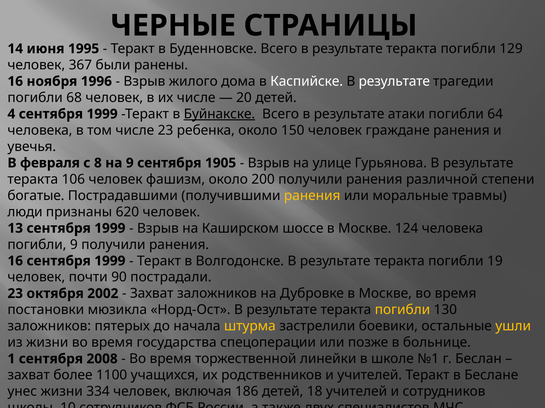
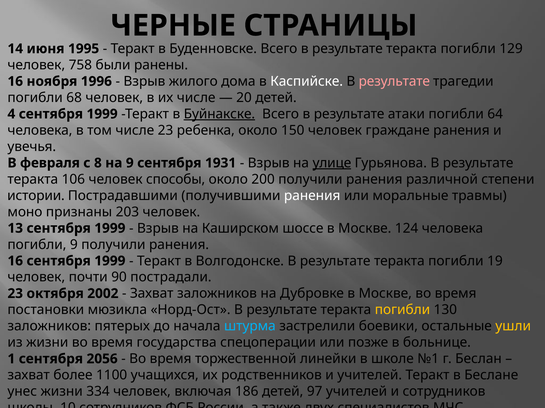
367: 367 -> 758
результате at (394, 81) colour: white -> pink
1905: 1905 -> 1931
улице underline: none -> present
фашизм: фашизм -> способы
богатые: богатые -> истории
ранения at (312, 196) colour: yellow -> white
люди: люди -> моно
620: 620 -> 203
штурма colour: yellow -> light blue
2008: 2008 -> 2056
18: 18 -> 97
